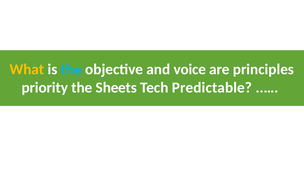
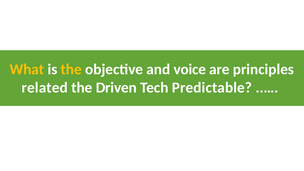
the at (71, 69) colour: light blue -> yellow
priority: priority -> related
Sheets: Sheets -> Driven
